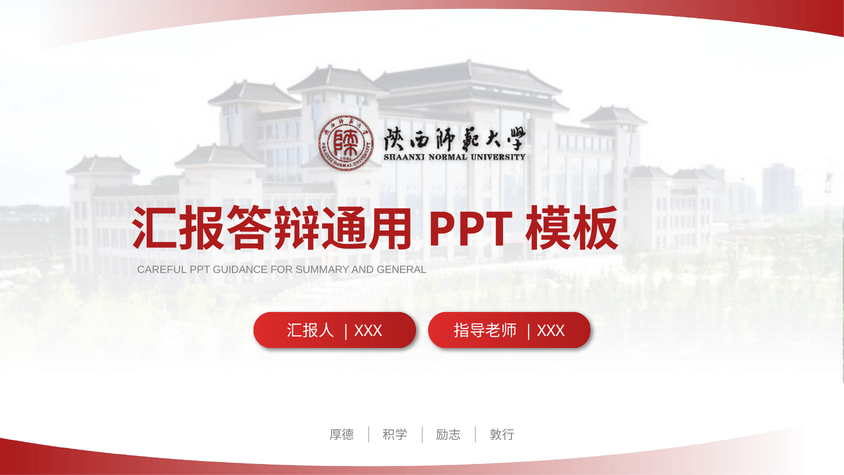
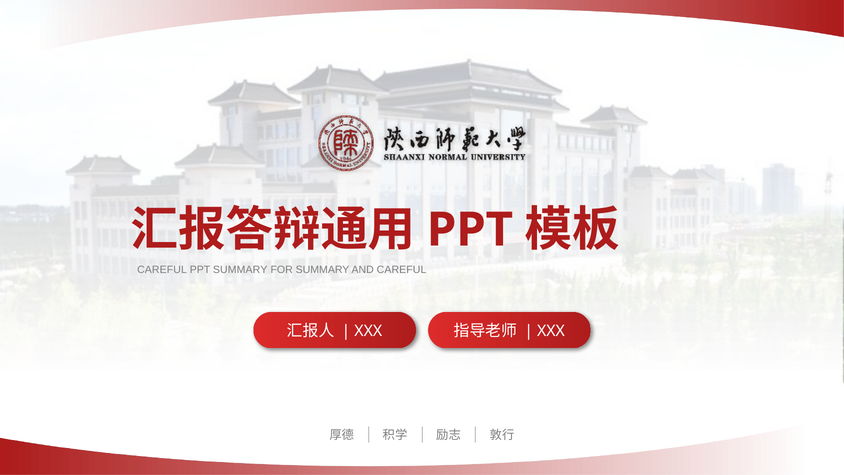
PPT GUIDANCE: GUIDANCE -> SUMMARY
AND GENERAL: GENERAL -> CAREFUL
